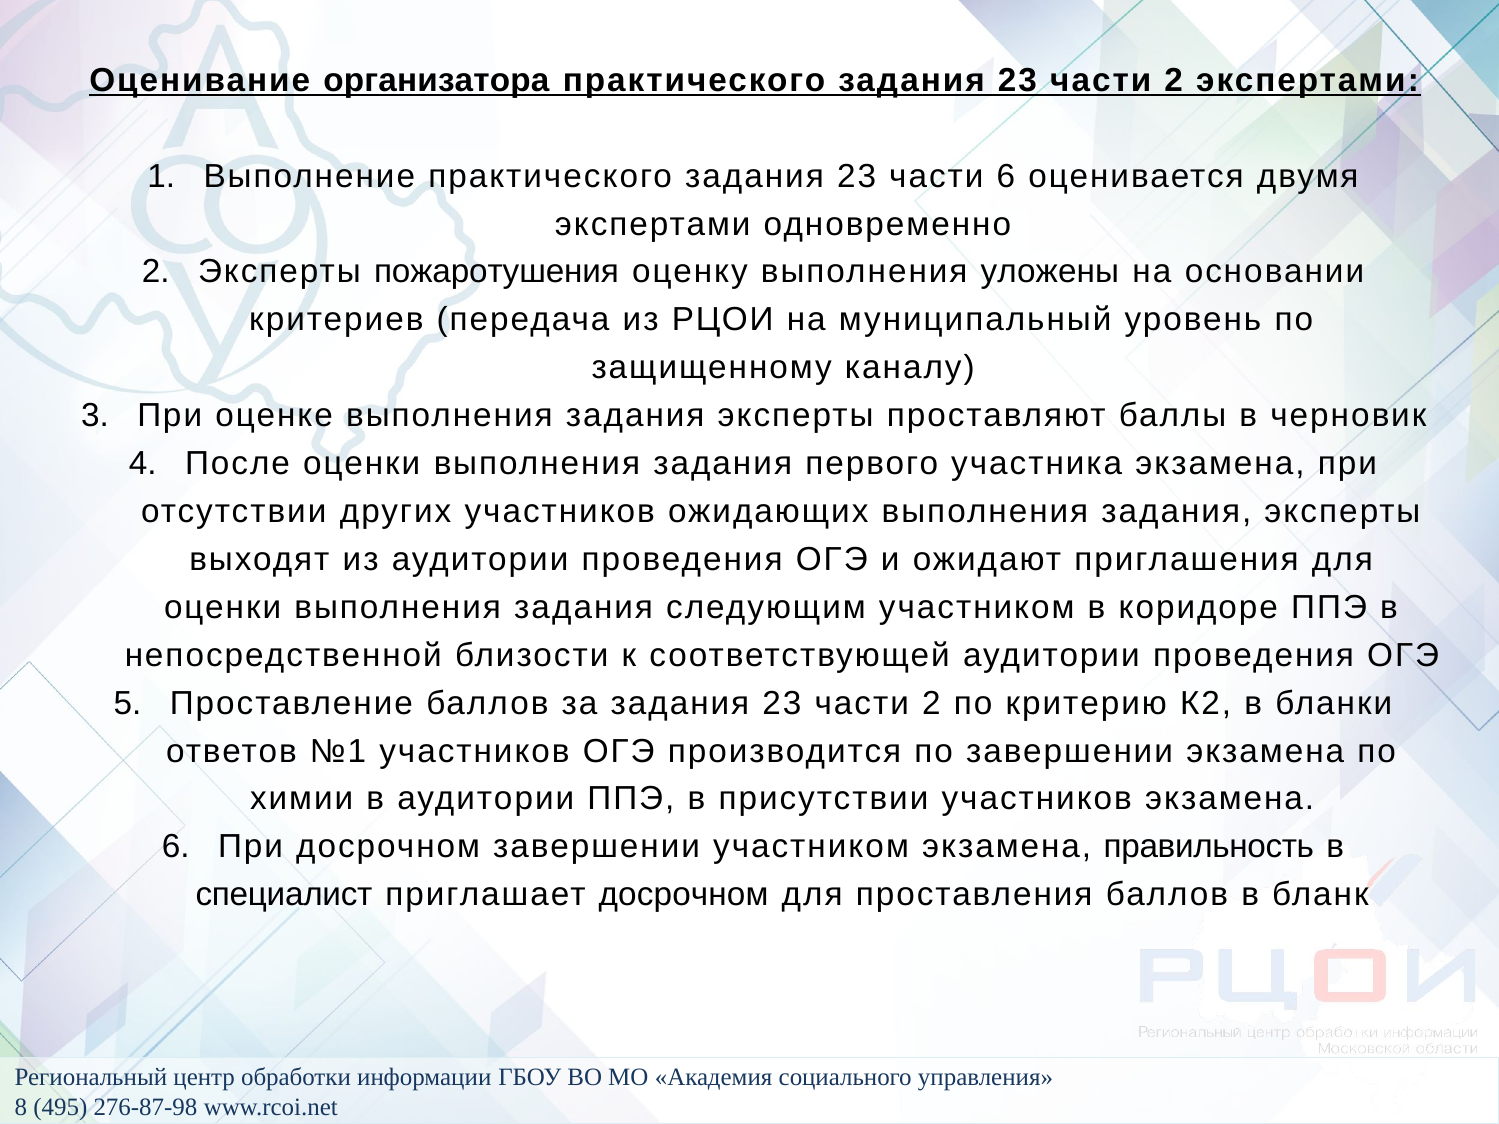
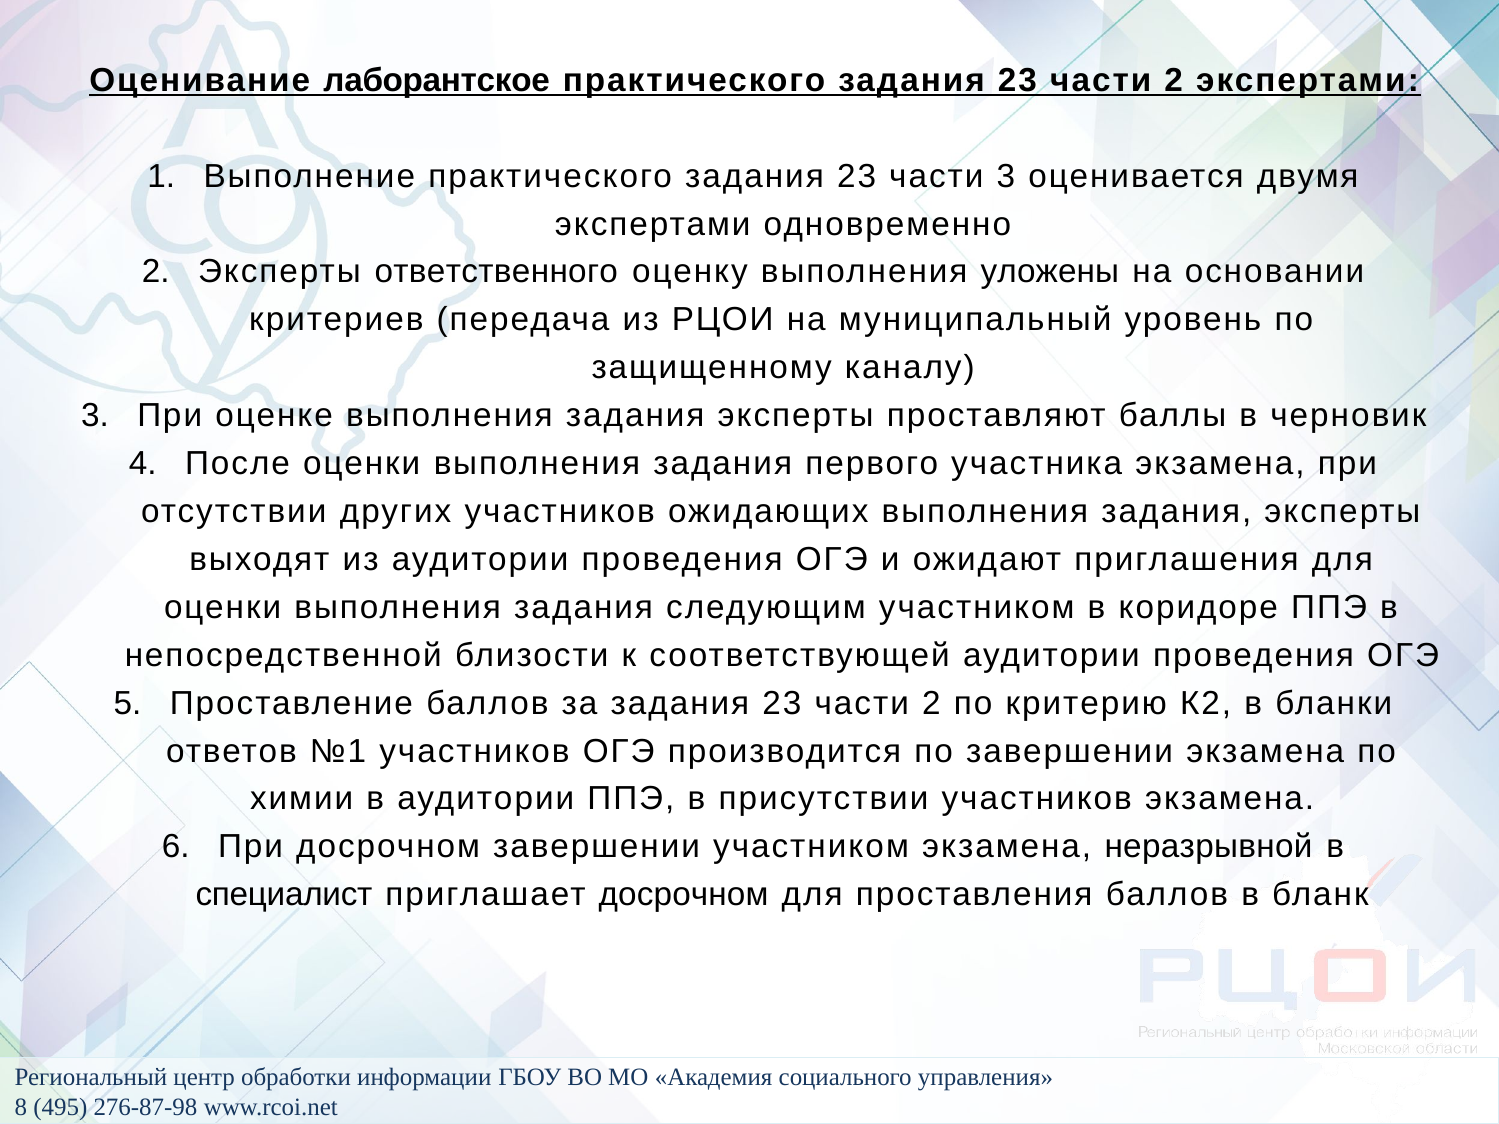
организатора: организатора -> лаборантское
части 6: 6 -> 3
пожаротушения: пожаротушения -> ответственного
правильность: правильность -> неразрывной
